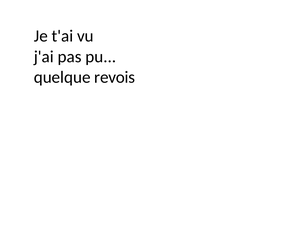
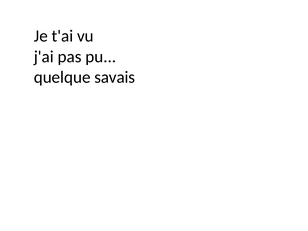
revois: revois -> savais
